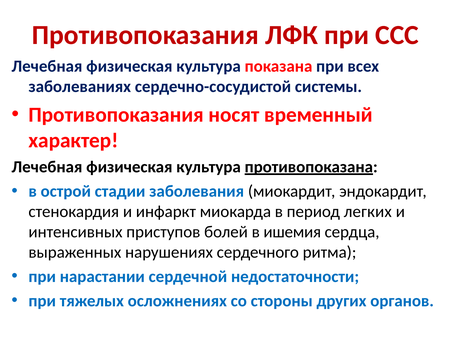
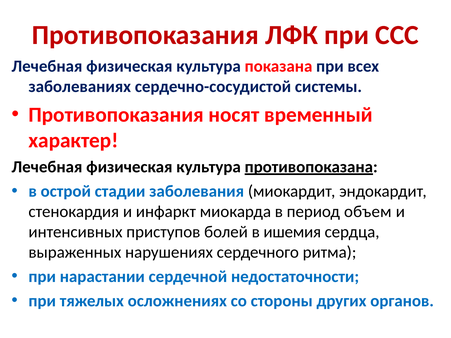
легких: легких -> объем
